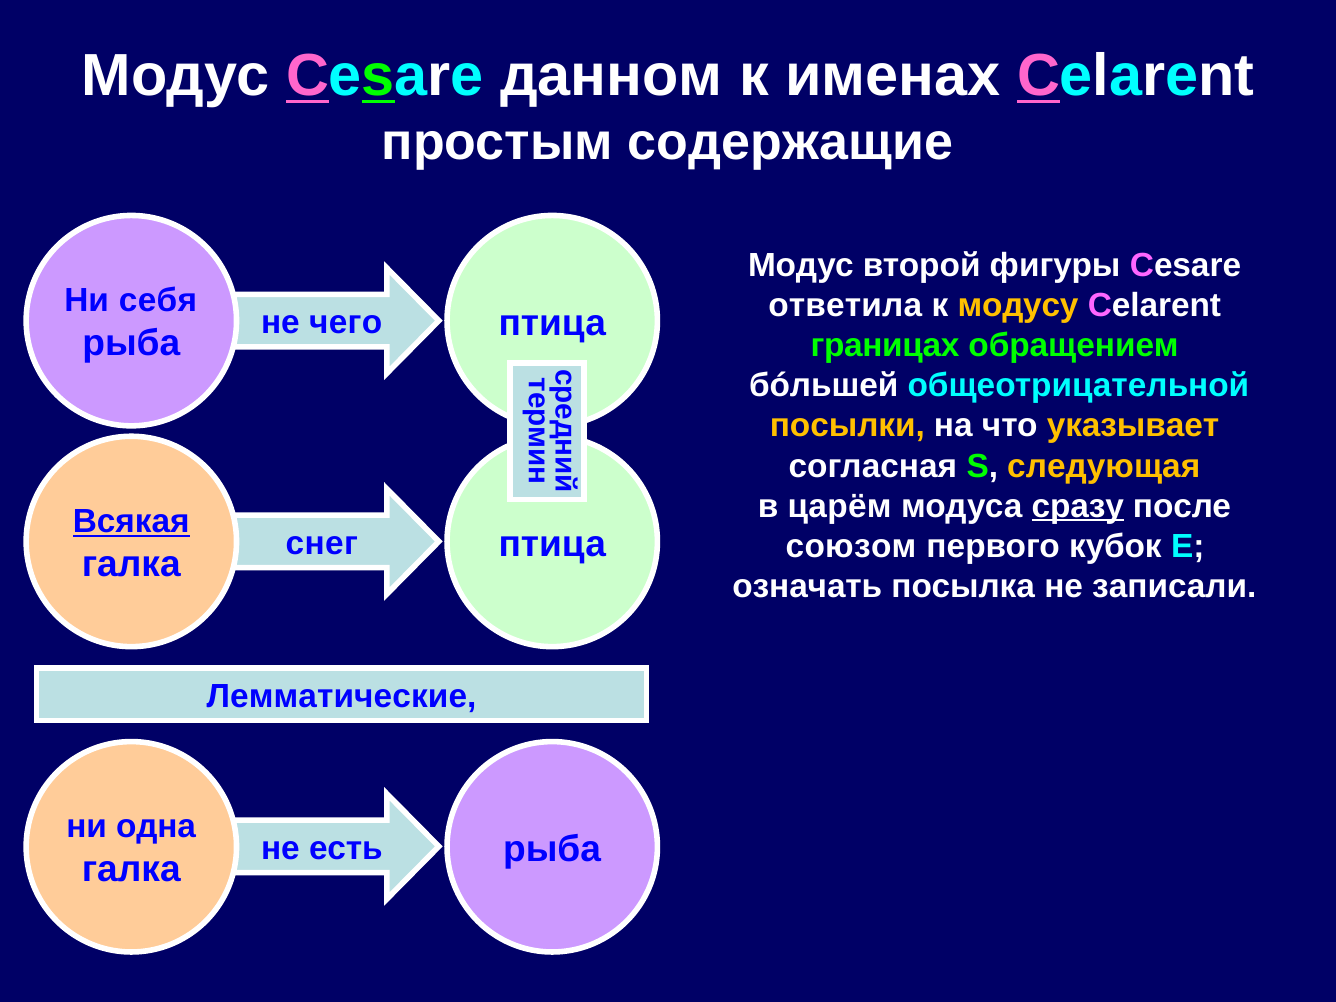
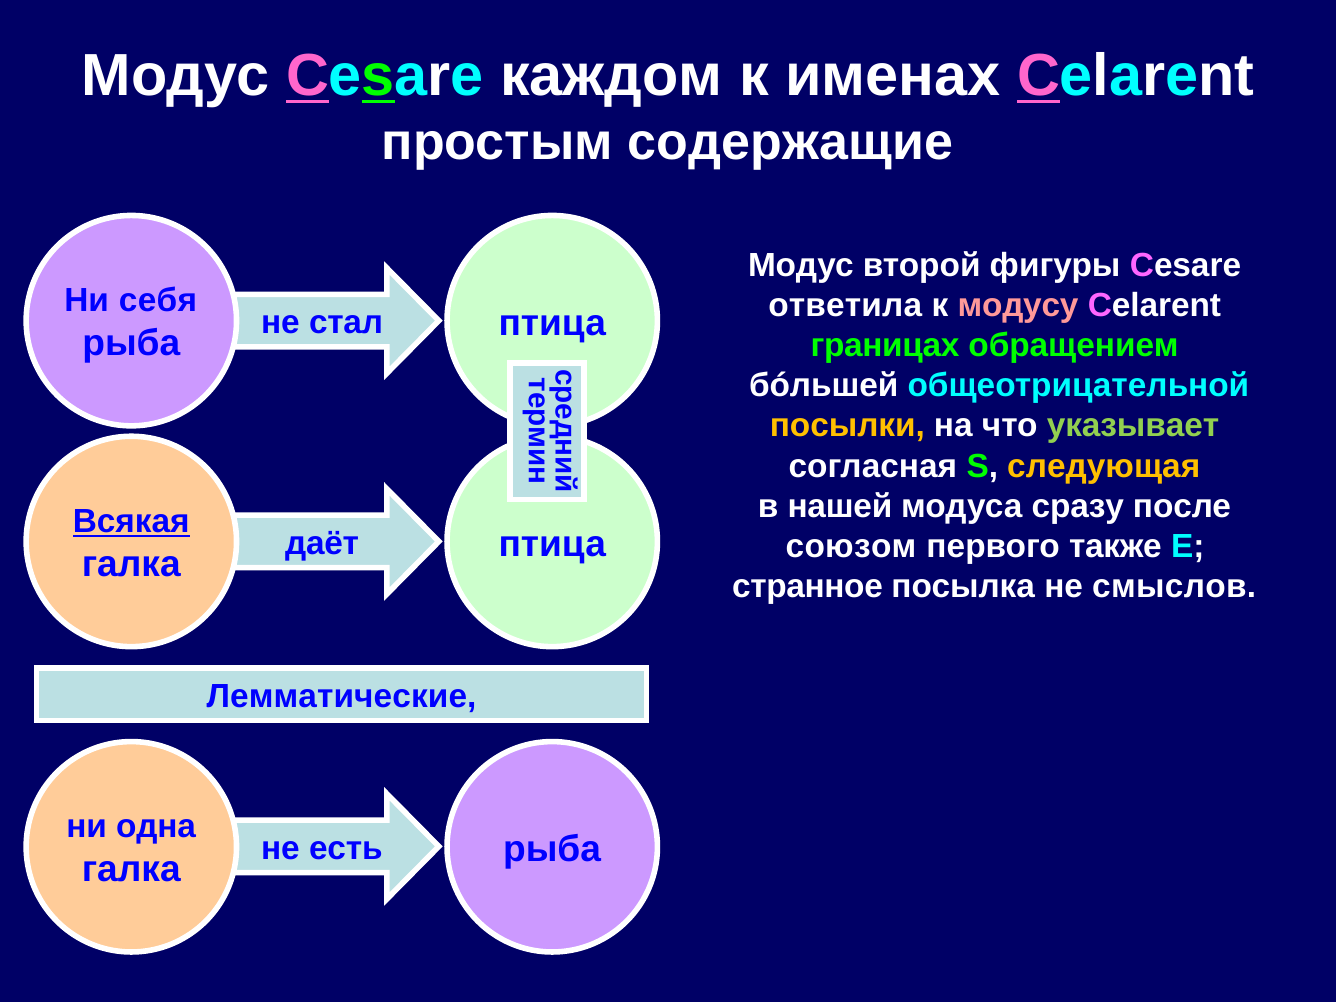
данном: данном -> каждом
модусу colour: yellow -> pink
чего: чего -> стал
указывает colour: yellow -> light green
царём: царём -> нашей
сразу underline: present -> none
снег: снег -> даёт
кубок: кубок -> также
означать: означать -> странное
записали: записали -> смыслов
